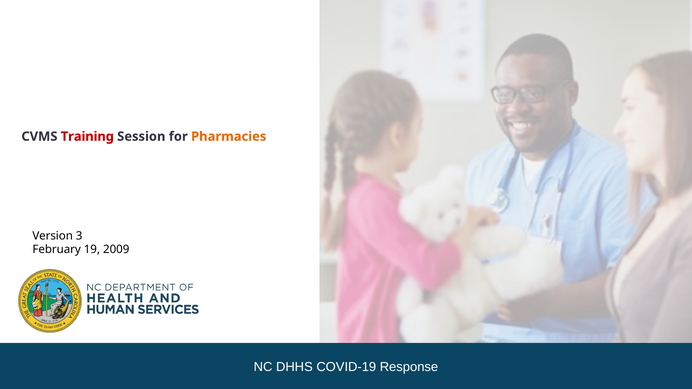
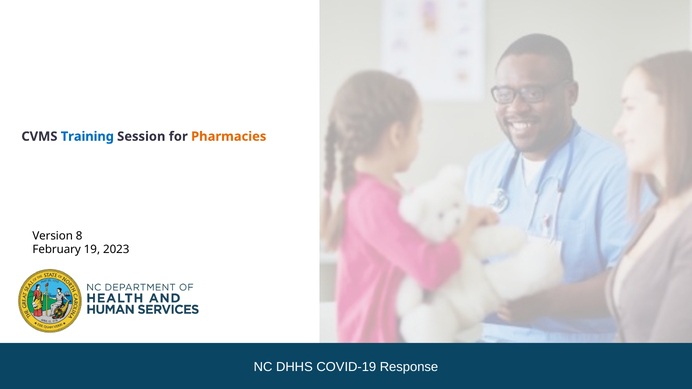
Training colour: red -> blue
3: 3 -> 8
2009: 2009 -> 2023
